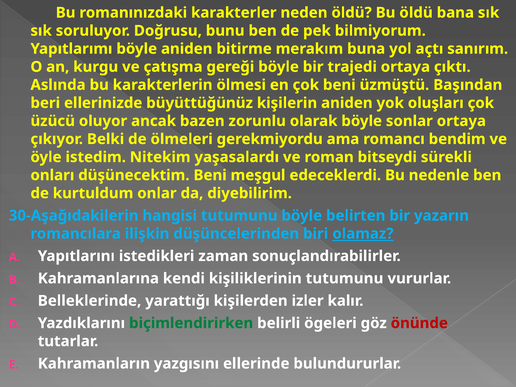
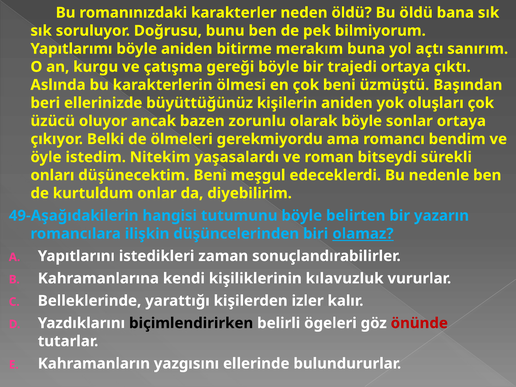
30-Aşağıdakilerin: 30-Aşağıdakilerin -> 49-Aşağıdakilerin
kişiliklerinin tutumunu: tutumunu -> kılavuzluk
biçimlendirirken colour: green -> black
